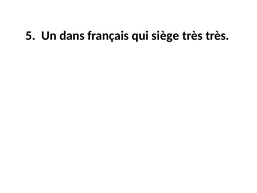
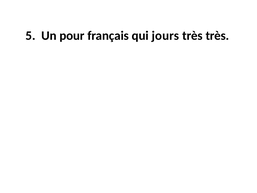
dans: dans -> pour
siège: siège -> jours
